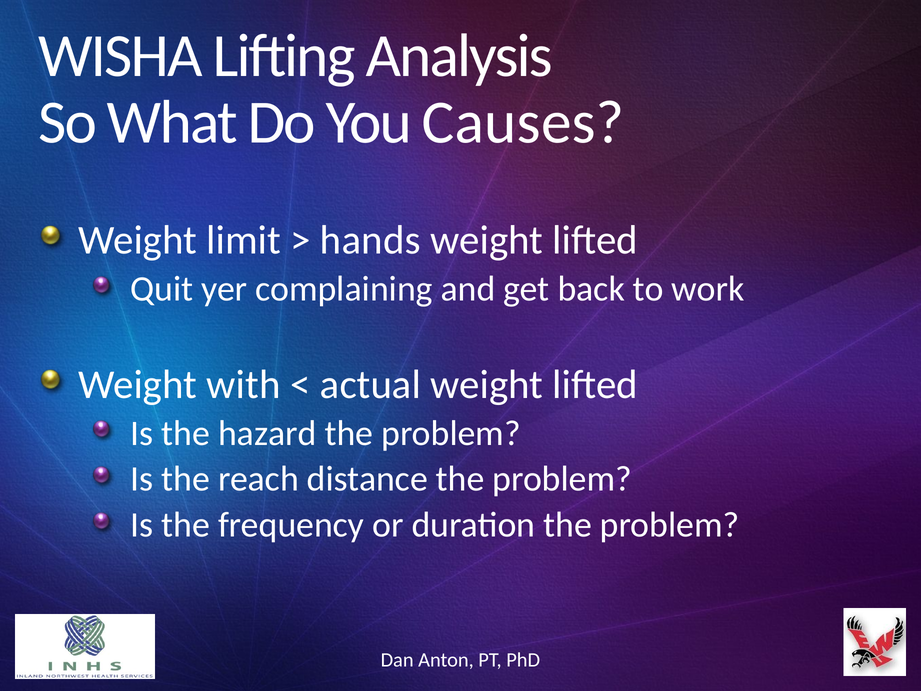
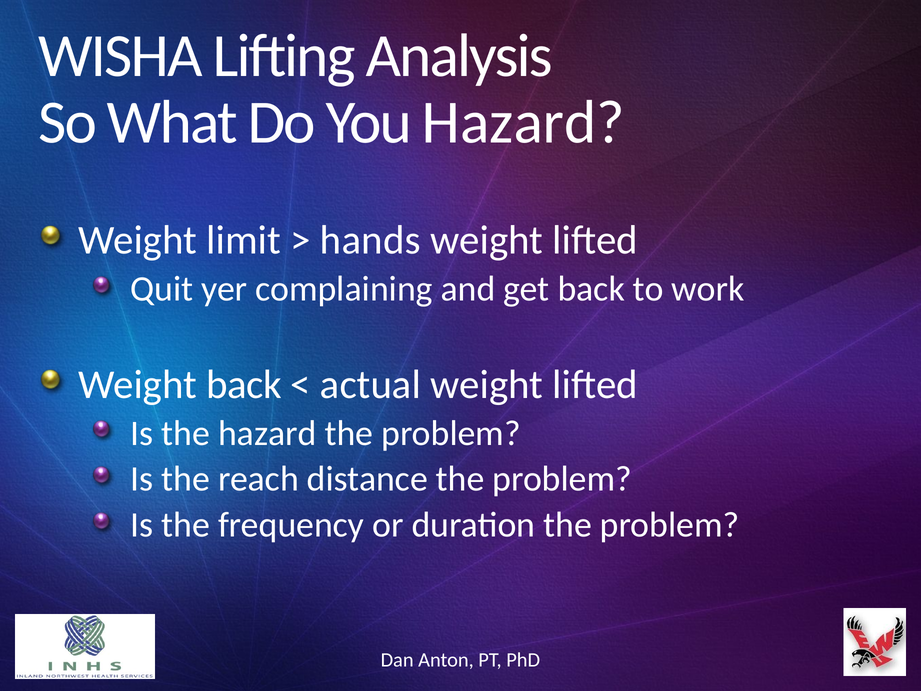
You Causes: Causes -> Hazard
Weight with: with -> back
